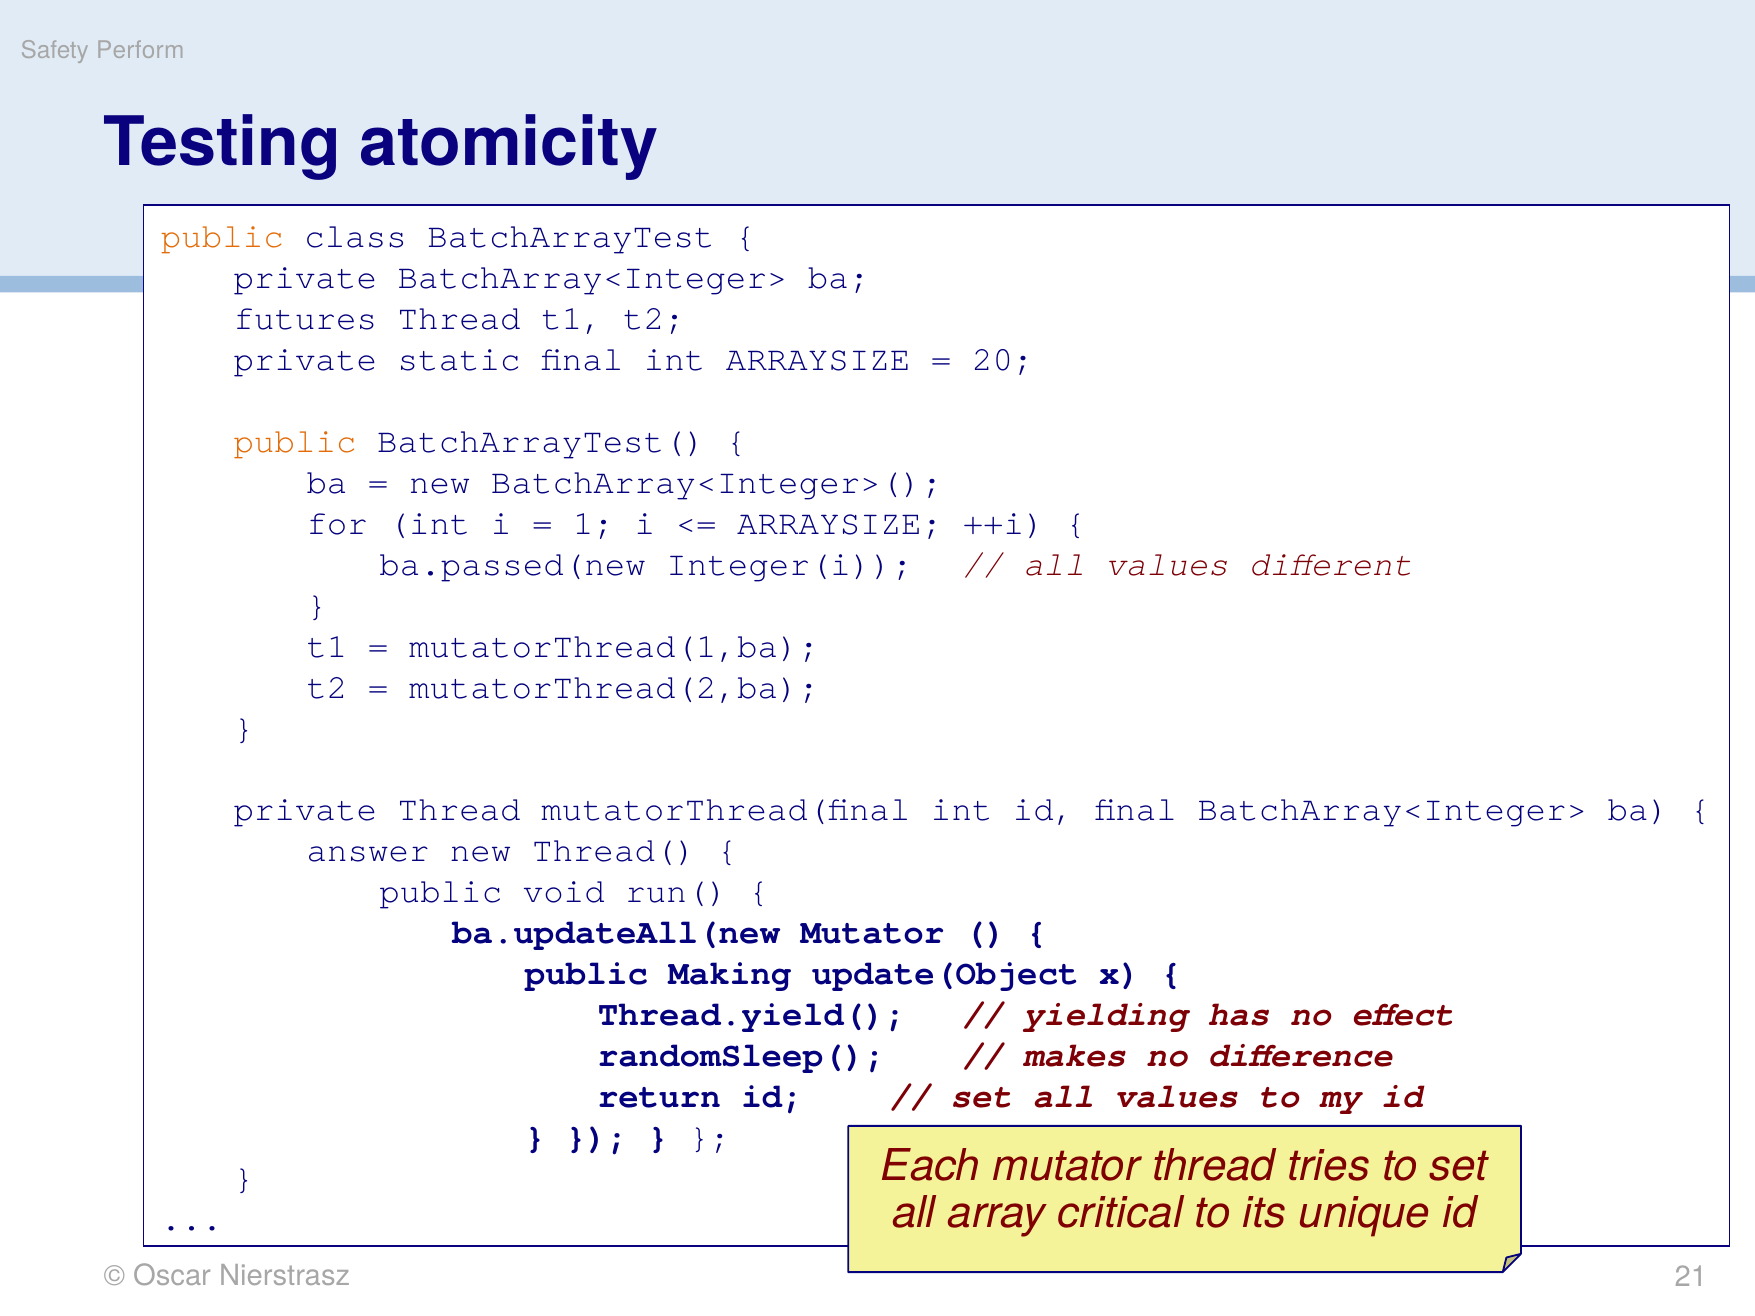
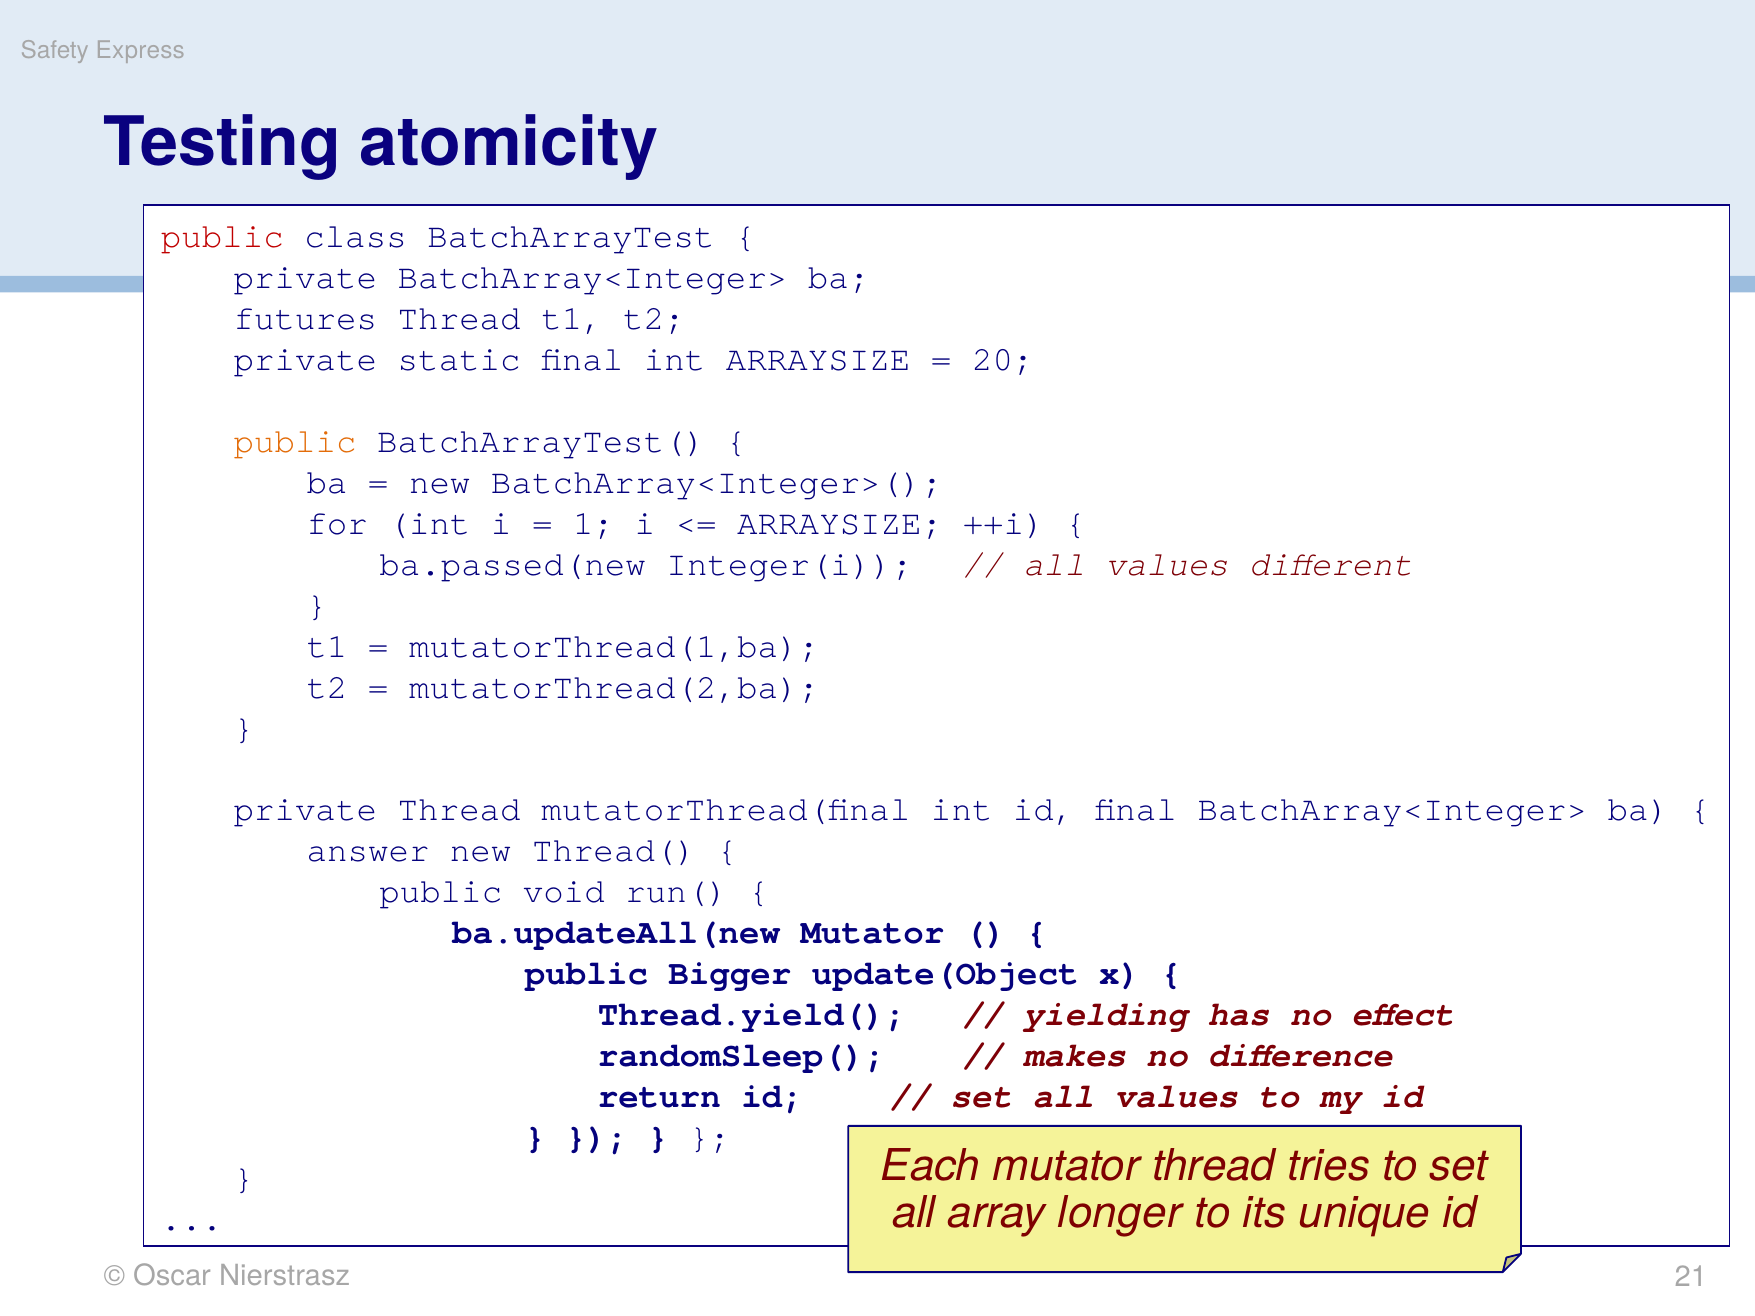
Perform: Perform -> Express
public at (222, 236) colour: orange -> red
Making: Making -> Bigger
critical: critical -> longer
